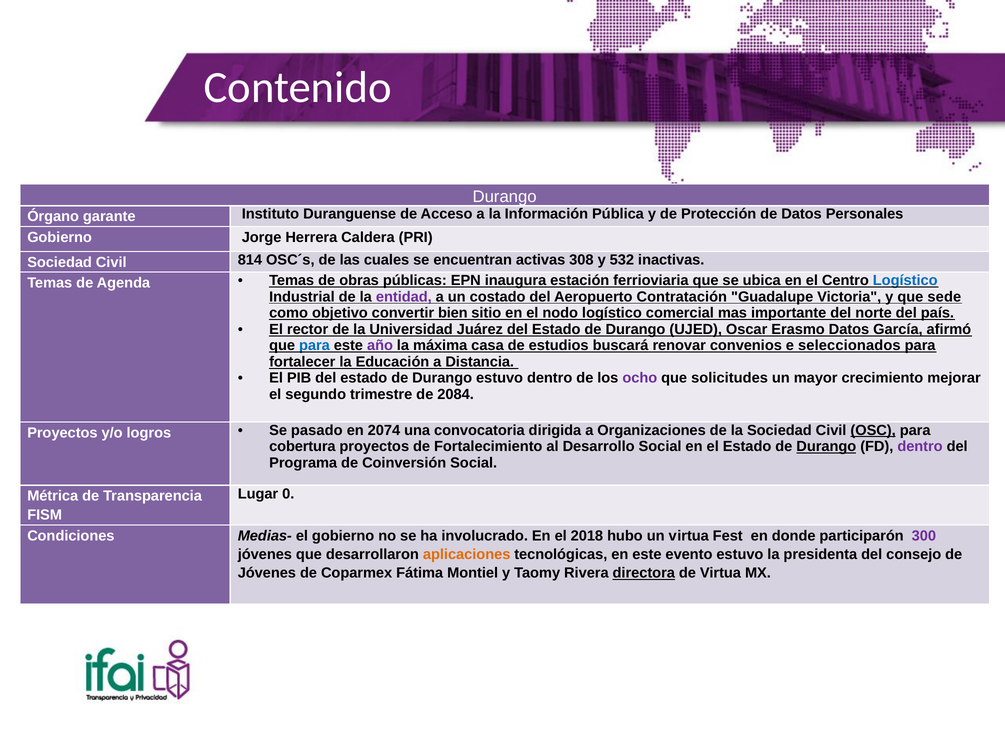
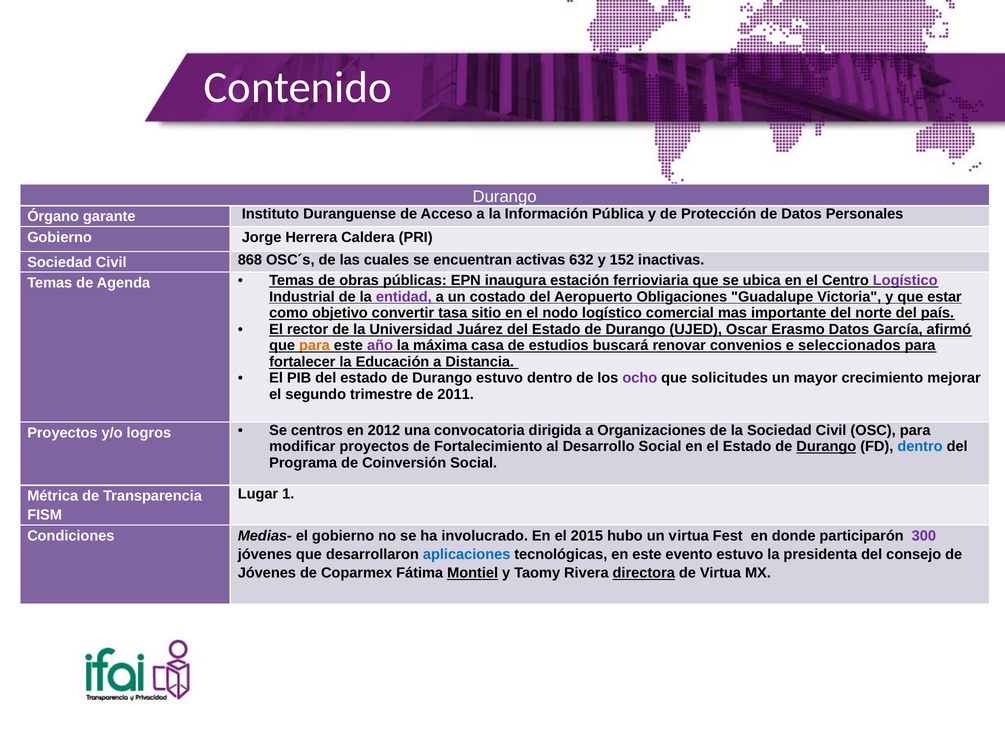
814: 814 -> 868
308: 308 -> 632
532: 532 -> 152
Logístico at (905, 280) colour: blue -> purple
Contratación: Contratación -> Obligaciones
sede: sede -> estar
bien: bien -> tasa
para at (314, 345) colour: blue -> orange
2084: 2084 -> 2011
pasado: pasado -> centros
2074: 2074 -> 2012
OSC underline: present -> none
cobertura: cobertura -> modificar
dentro at (920, 446) colour: purple -> blue
0: 0 -> 1
2018: 2018 -> 2015
aplicaciones colour: orange -> blue
Montiel underline: none -> present
